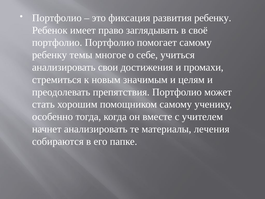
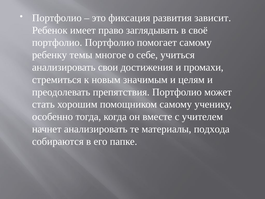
развития ребенку: ребенку -> зависит
лечения: лечения -> подхода
